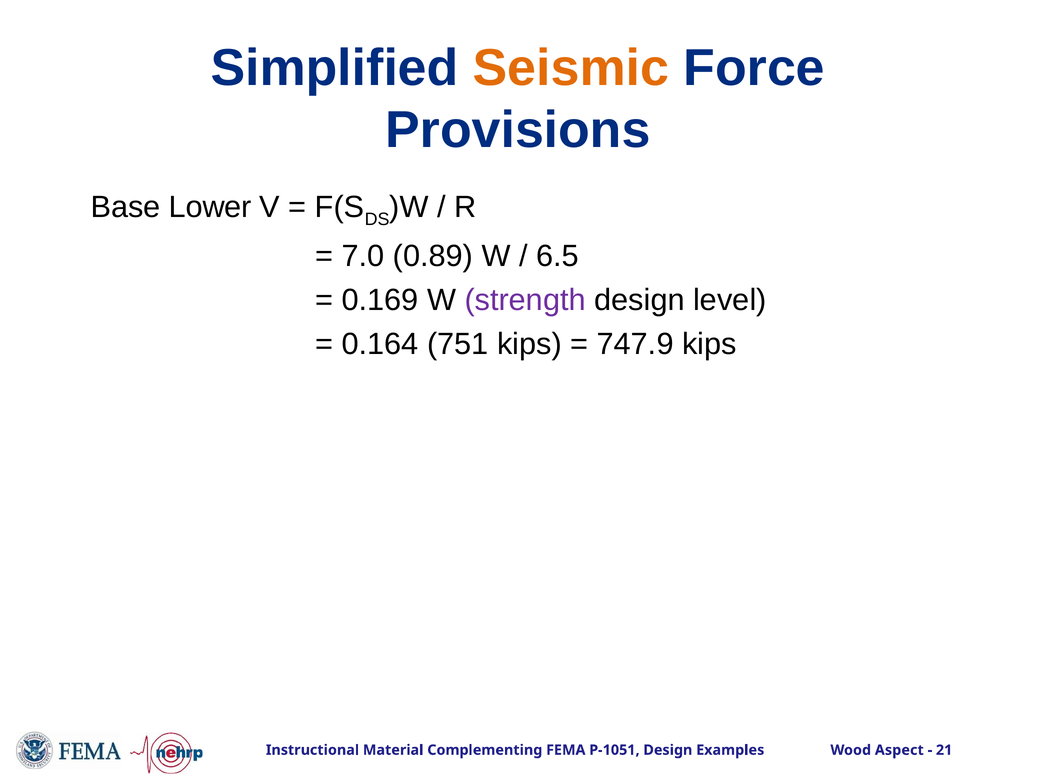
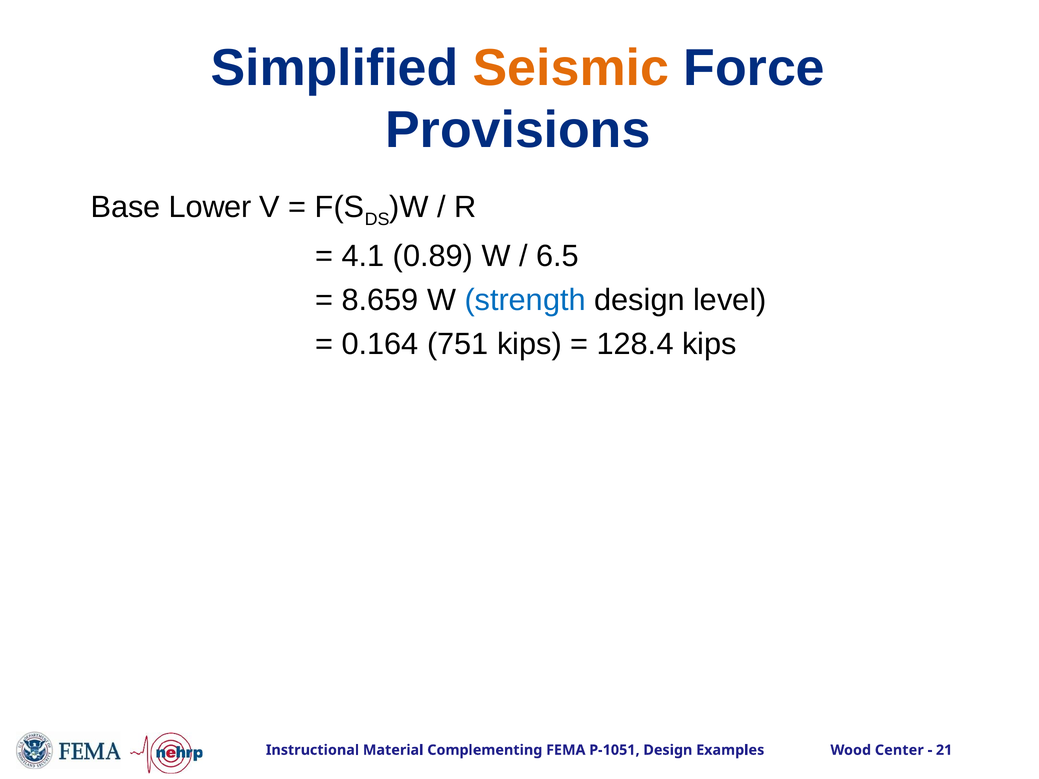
7.0: 7.0 -> 4.1
0.169: 0.169 -> 8.659
strength colour: purple -> blue
747.9: 747.9 -> 128.4
Aspect: Aspect -> Center
